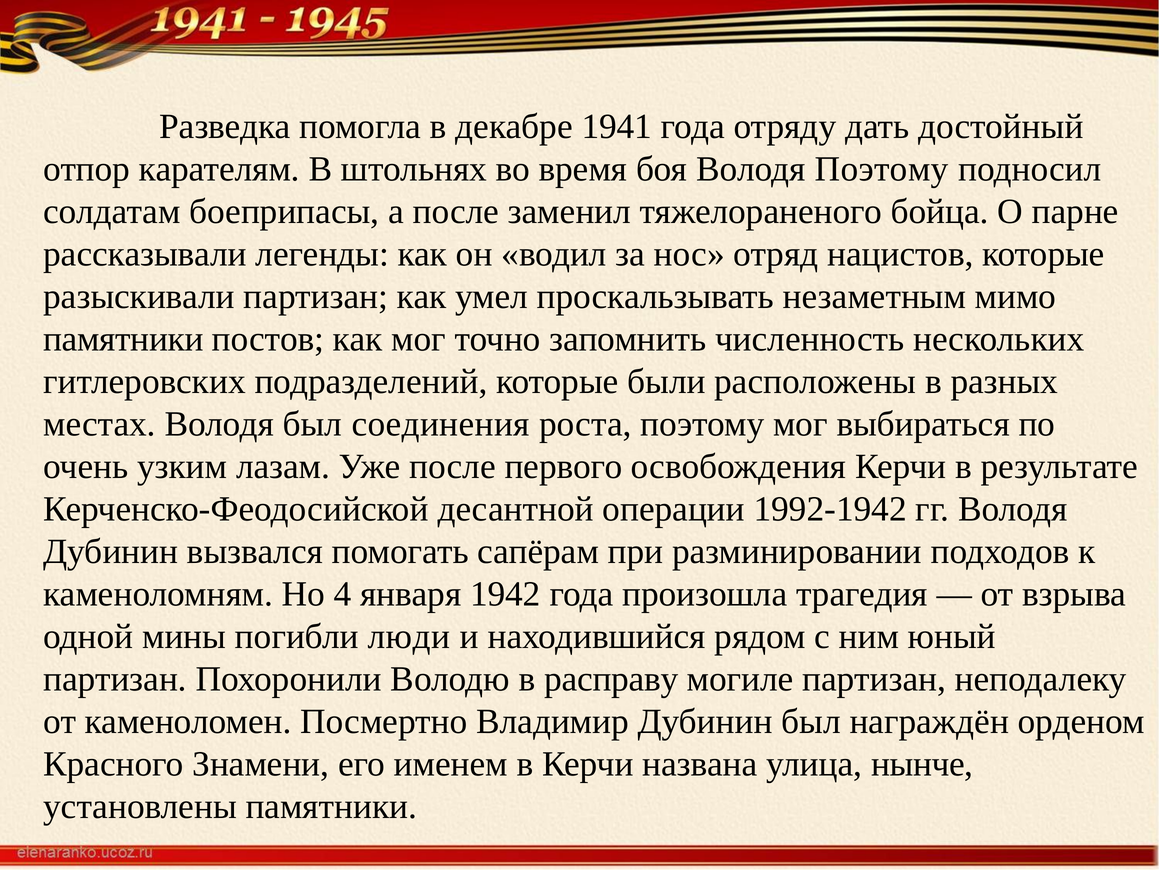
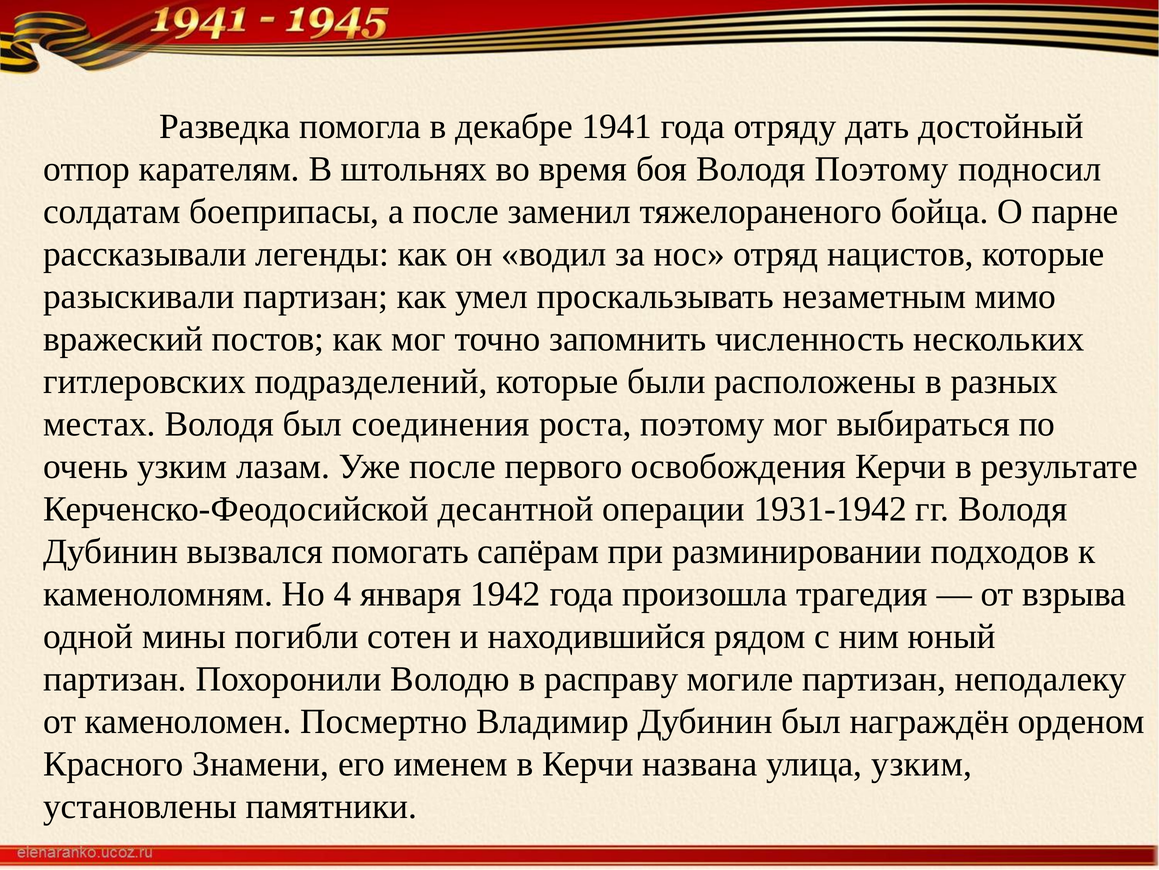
памятники at (123, 339): памятники -> вражеский
1992-1942: 1992-1942 -> 1931-1942
люди: люди -> сотен
улица нынче: нынче -> узким
